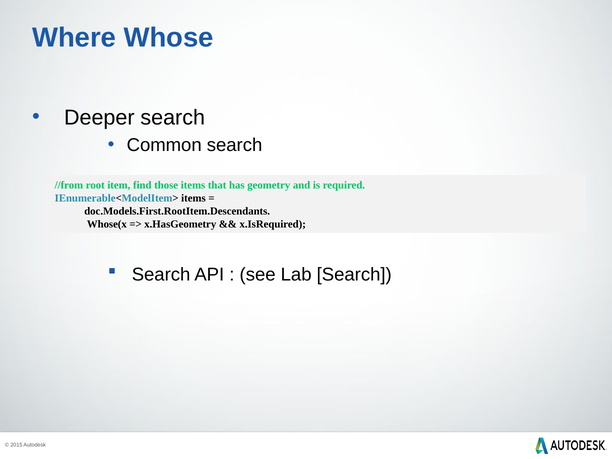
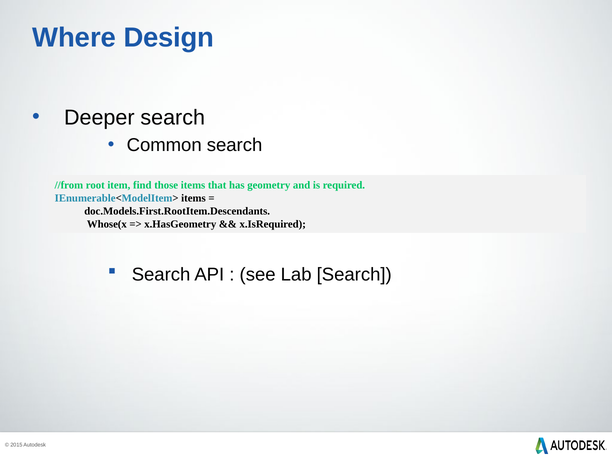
Whose: Whose -> Design
